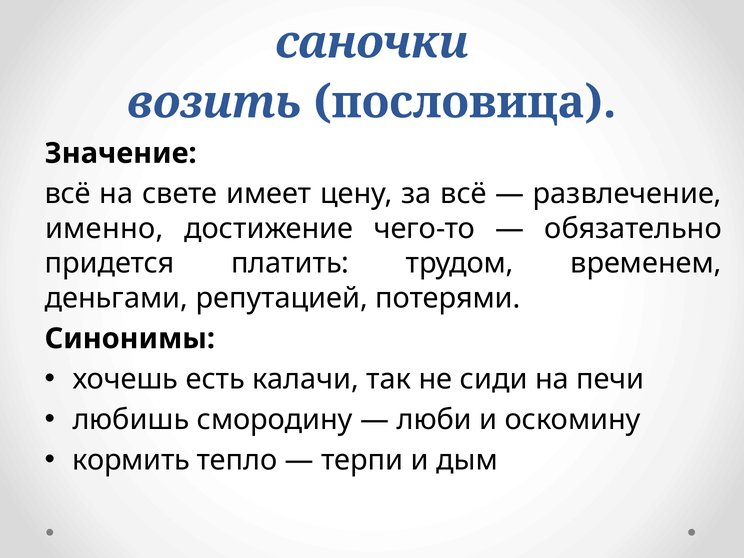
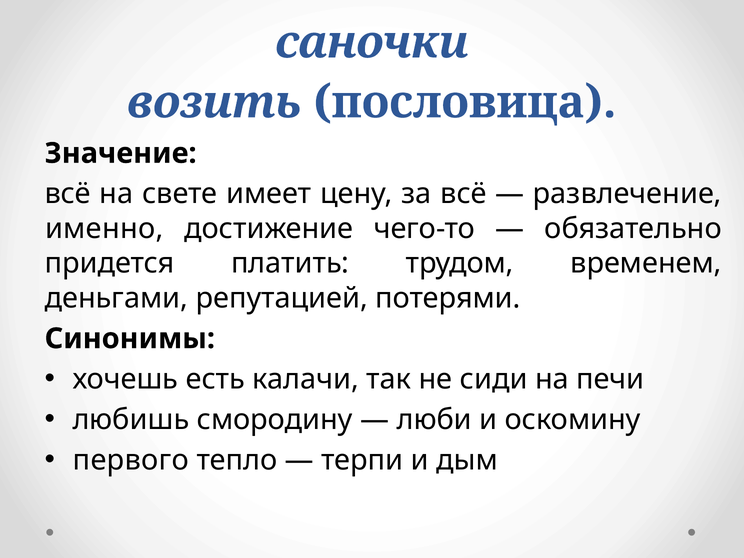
кормить: кормить -> первого
